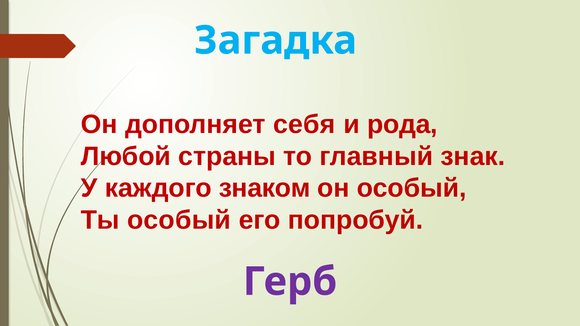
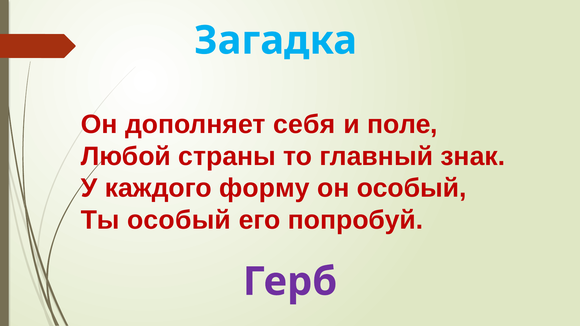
рода: рода -> поле
знаком: знаком -> форму
